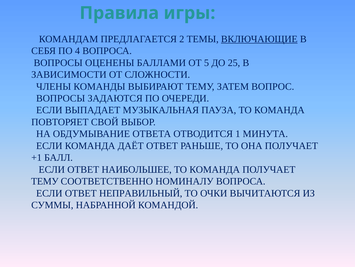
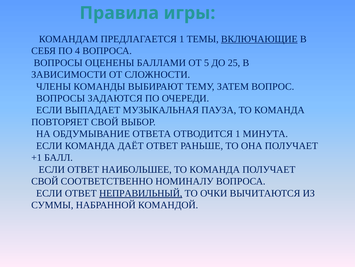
ПРЕДЛАГАЕТСЯ 2: 2 -> 1
ТЕМУ at (45, 181): ТЕМУ -> СВОЙ
НЕПРАВИЛЬНЫЙ underline: none -> present
